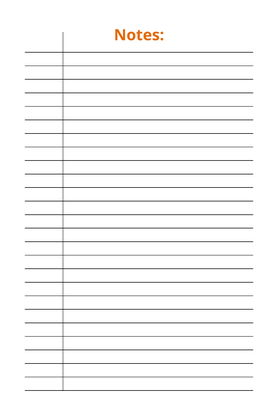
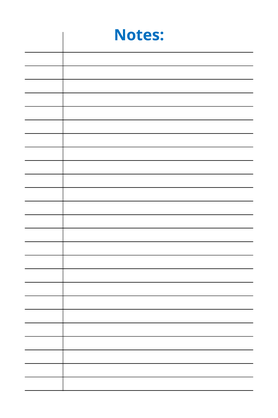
Notes colour: orange -> blue
